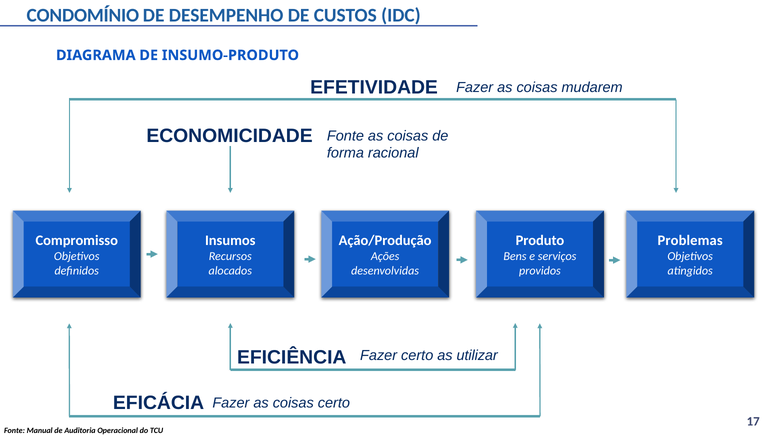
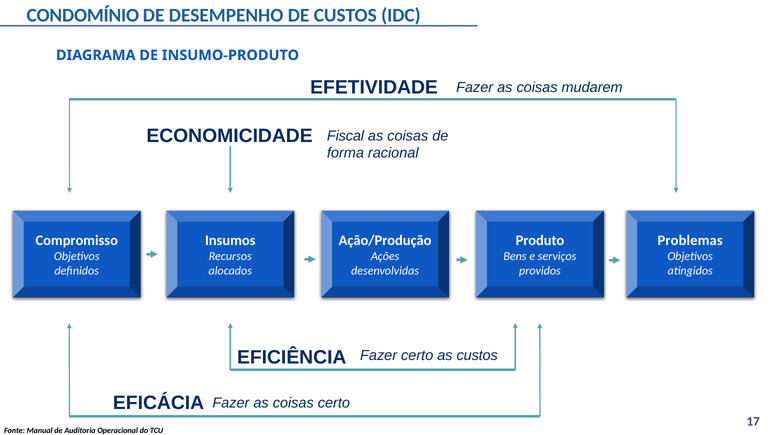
Fonte at (345, 136): Fonte -> Fiscal
as utilizar: utilizar -> custos
